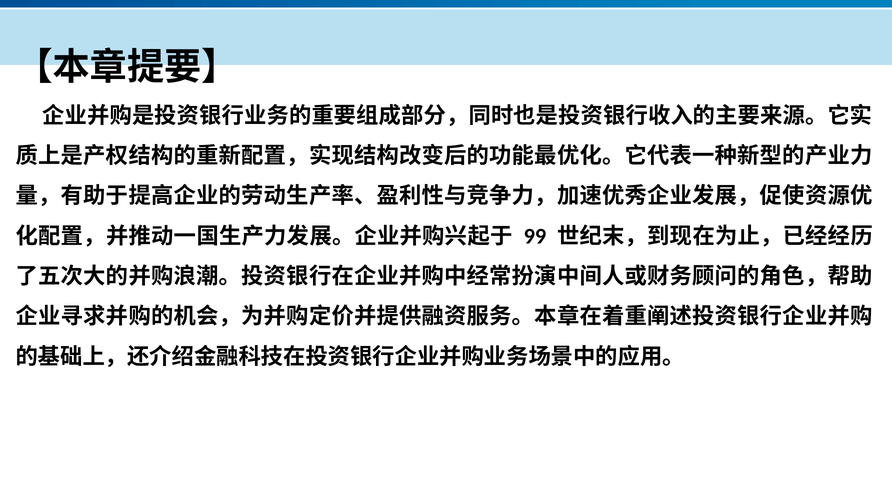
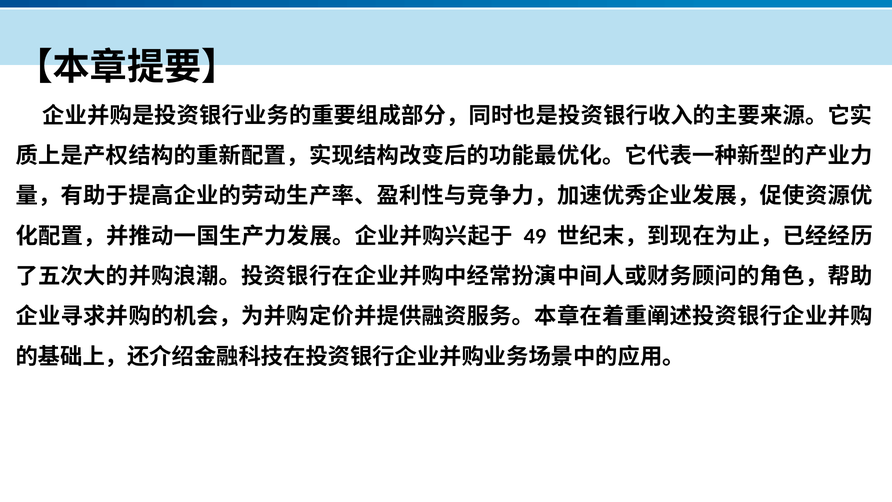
99: 99 -> 49
